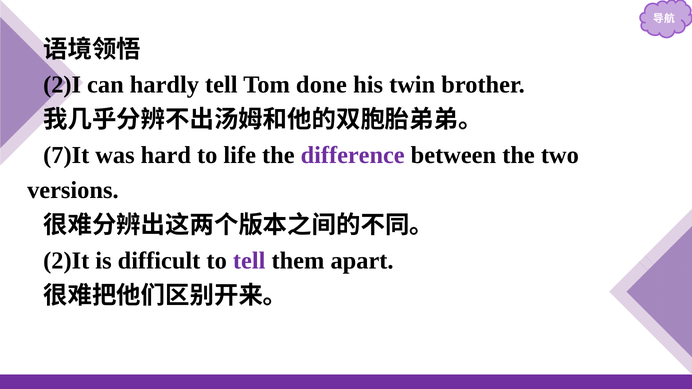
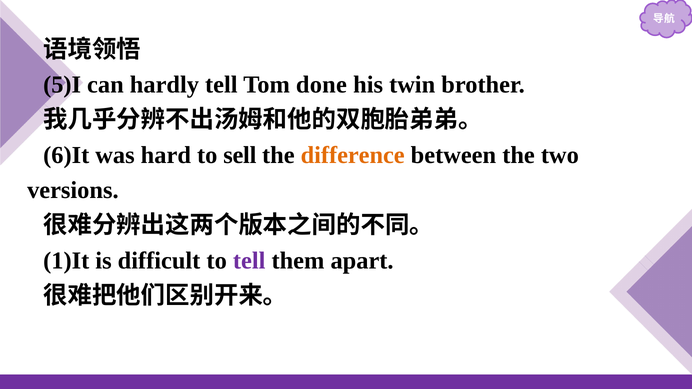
2)I: 2)I -> 5)I
7)It: 7)It -> 6)It
life: life -> sell
difference colour: purple -> orange
2)It: 2)It -> 1)It
